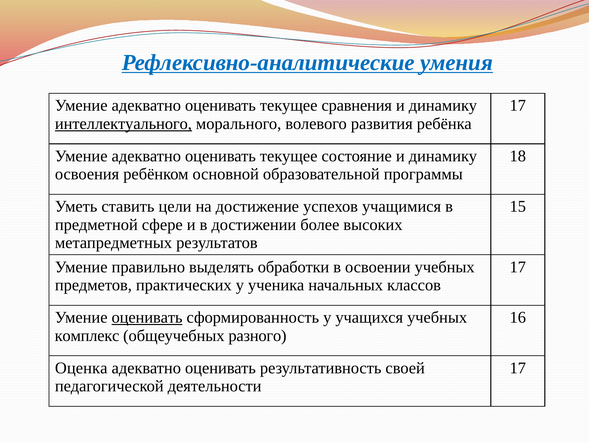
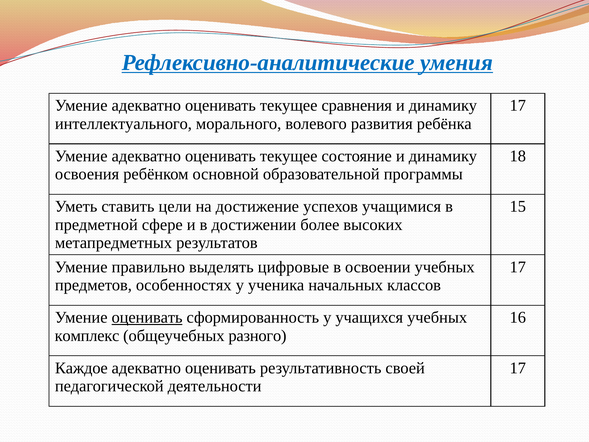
интеллектуального underline: present -> none
обработки: обработки -> цифровые
практических: практических -> особенностях
Оценка: Оценка -> Каждое
